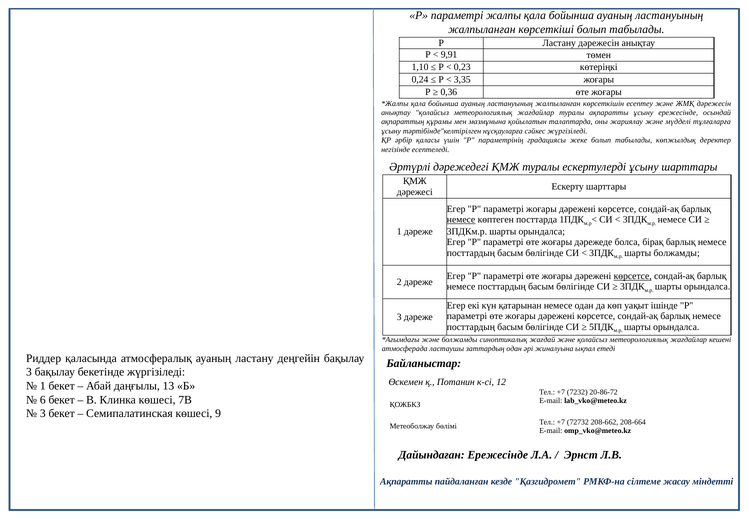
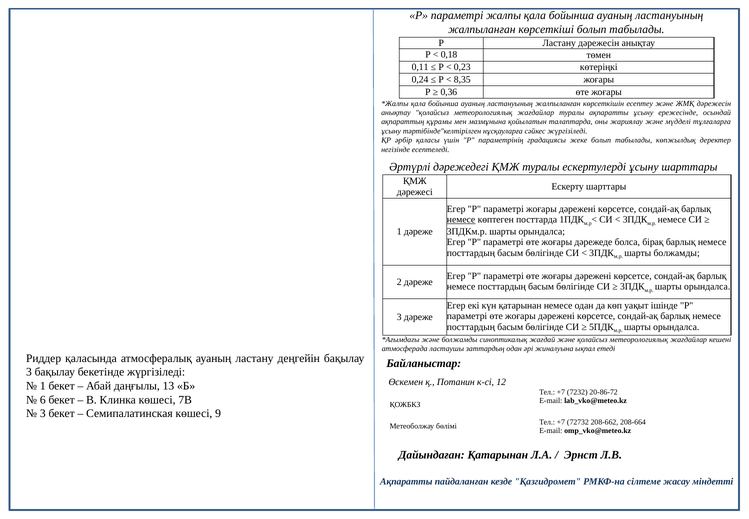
9,91: 9,91 -> 0,18
1,10: 1,10 -> 0,11
3,35: 3,35 -> 8,35
көрсетсе at (633, 276) underline: present -> none
Дайындаған Ережесінде: Ережесінде -> Қатарынан
